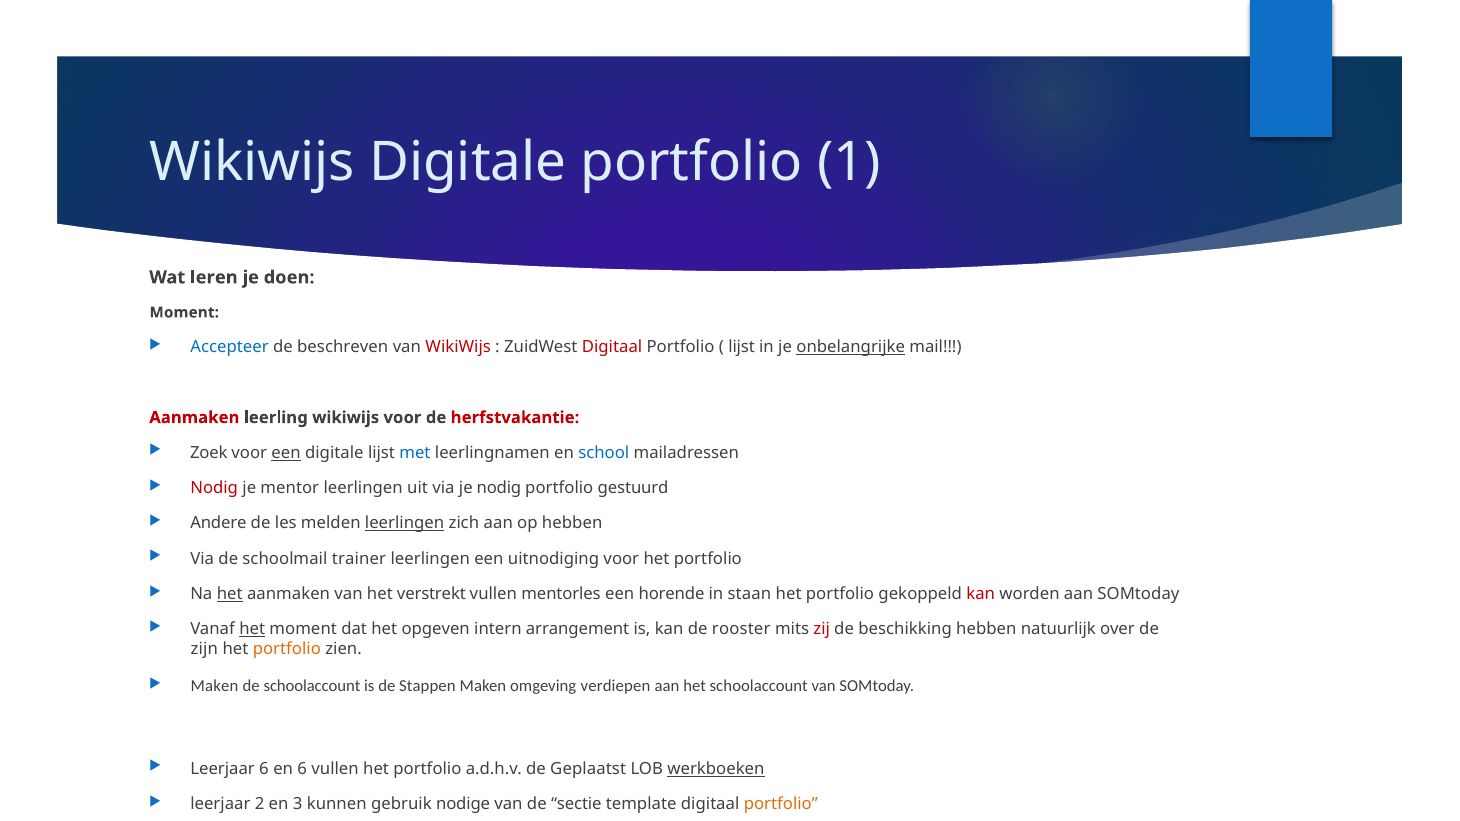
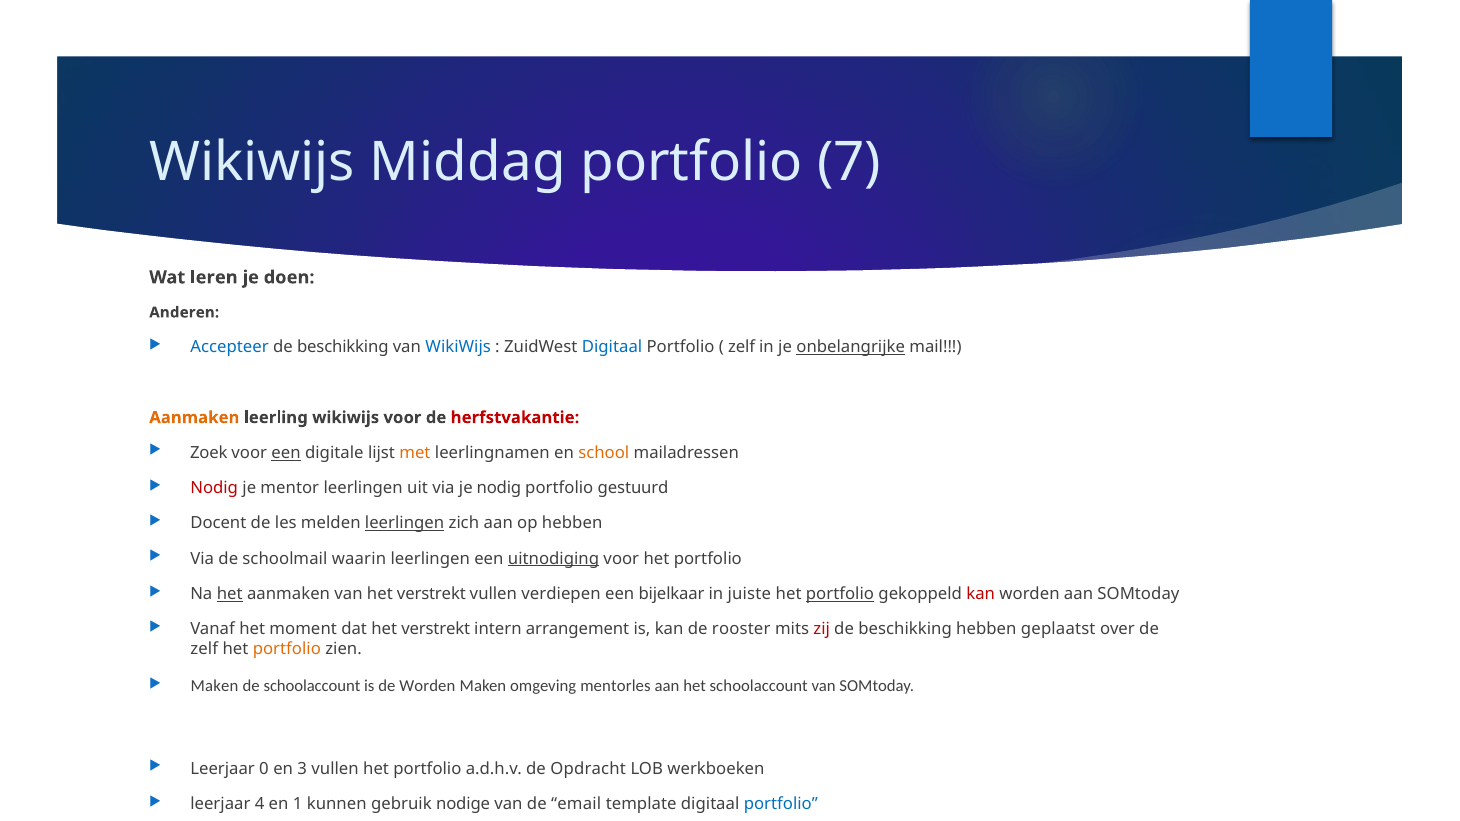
Wikiwijs Digitale: Digitale -> Middag
1: 1 -> 7
Moment at (184, 313): Moment -> Anderen
beschreven at (343, 347): beschreven -> beschikking
WikiWijs at (458, 347) colour: red -> blue
Digitaal at (612, 347) colour: red -> blue
lijst at (742, 347): lijst -> zelf
Aanmaken at (194, 418) colour: red -> orange
met colour: blue -> orange
school colour: blue -> orange
Andere: Andere -> Docent
trainer: trainer -> waarin
uitnodiging underline: none -> present
mentorles: mentorles -> verdiepen
horende: horende -> bijelkaar
staan: staan -> juiste
portfolio at (840, 594) underline: none -> present
het at (252, 630) underline: present -> none
dat het opgeven: opgeven -> verstrekt
natuurlijk: natuurlijk -> geplaatst
zijn at (204, 650): zijn -> zelf
de Stappen: Stappen -> Worden
verdiepen: verdiepen -> mentorles
Leerjaar 6: 6 -> 0
en 6: 6 -> 3
Geplaatst: Geplaatst -> Opdracht
werkboeken underline: present -> none
2: 2 -> 4
3: 3 -> 1
sectie: sectie -> email
portfolio at (781, 804) colour: orange -> blue
